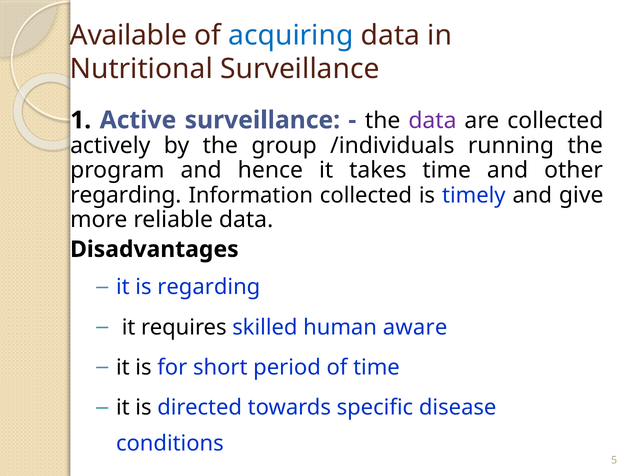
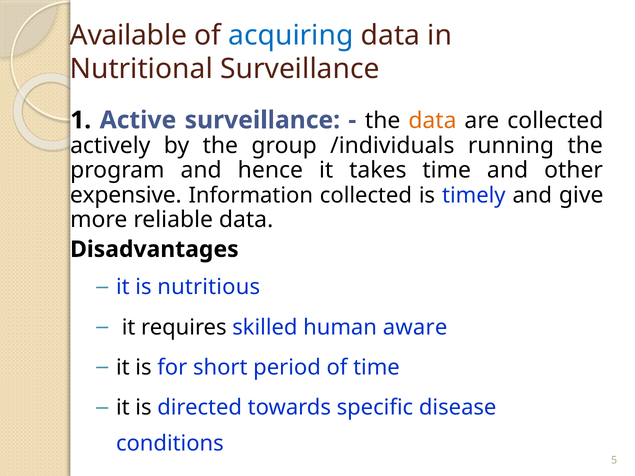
data at (432, 121) colour: purple -> orange
regarding at (126, 195): regarding -> expensive
is regarding: regarding -> nutritious
